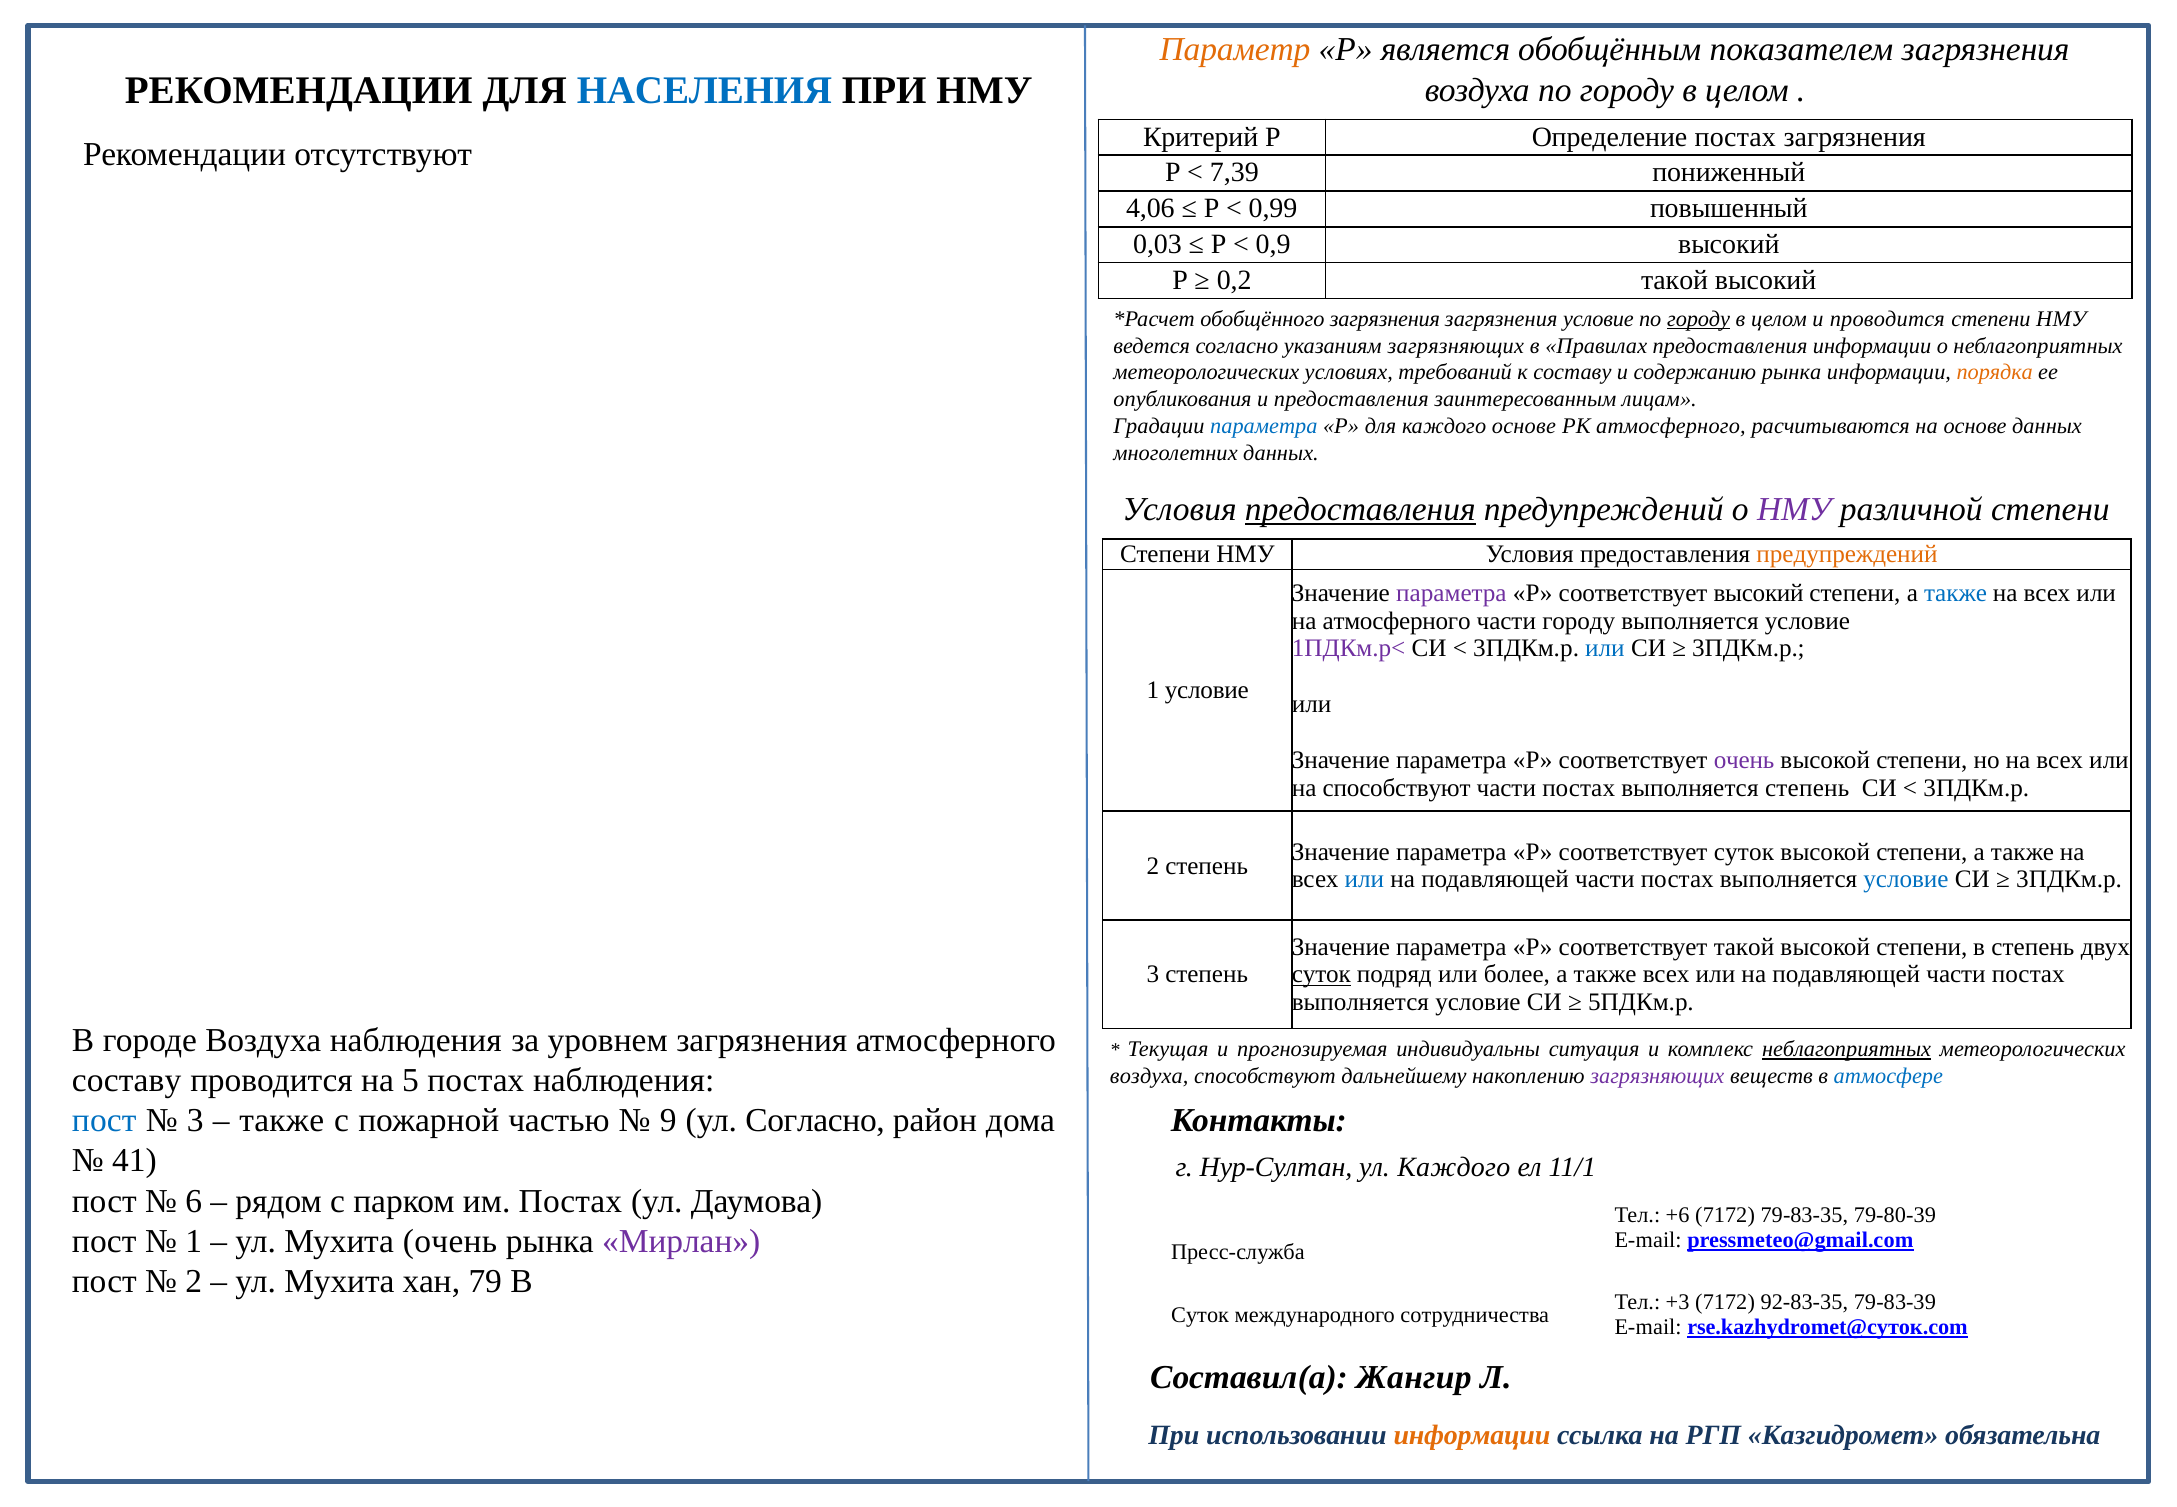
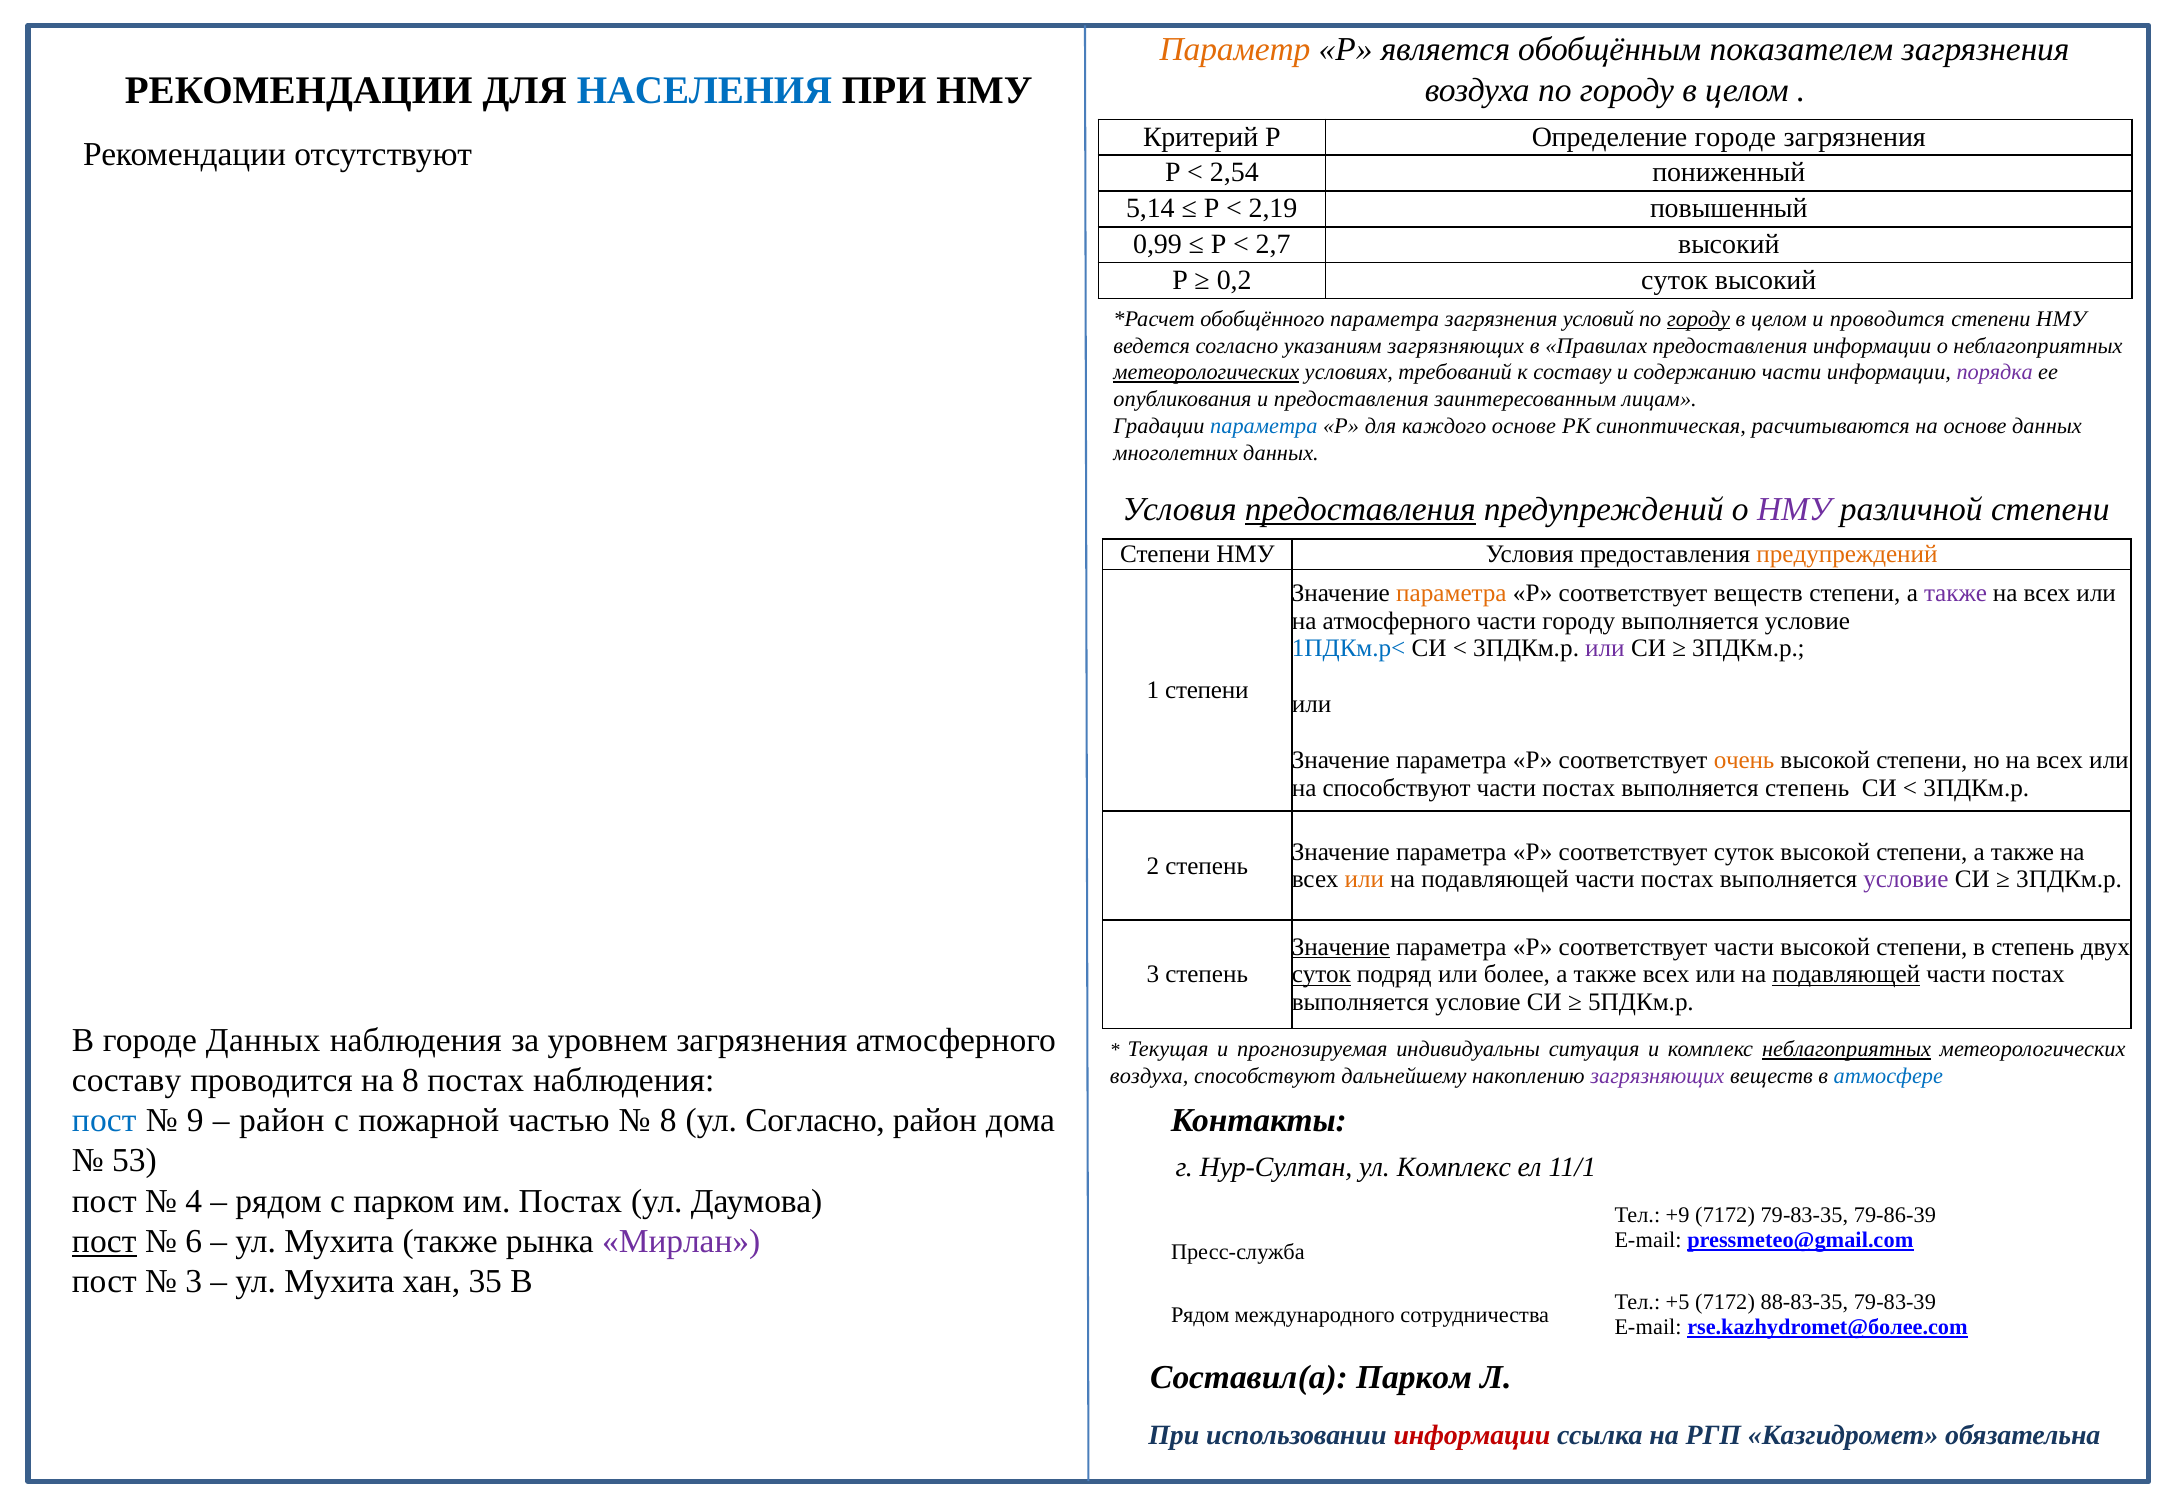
Определение постах: постах -> городе
7,39: 7,39 -> 2,54
4,06: 4,06 -> 5,14
0,99: 0,99 -> 2,19
0,03: 0,03 -> 0,99
0,9: 0,9 -> 2,7
0,2 такой: такой -> суток
обобщённого загрязнения: загрязнения -> параметра
загрязнения условие: условие -> условий
метеорологических at (1206, 373) underline: none -> present
содержанию рынка: рынка -> части
порядка colour: orange -> purple
РК атмосферного: атмосферного -> синоптическая
параметра at (1451, 593) colour: purple -> orange
соответствует высокий: высокий -> веществ
также at (1956, 593) colour: blue -> purple
1ПДКм.р< colour: purple -> blue
или at (1605, 649) colour: blue -> purple
1 условие: условие -> степени
очень at (1744, 760) colour: purple -> orange
или at (1364, 880) colour: blue -> orange
условие at (1906, 880) colour: blue -> purple
Значение at (1341, 947) underline: none -> present
соответствует такой: такой -> части
подавляющей at (1846, 975) underline: none -> present
городе Воздуха: Воздуха -> Данных
на 5: 5 -> 8
3 at (195, 1121): 3 -> 9
также at (282, 1121): также -> район
9 at (668, 1121): 9 -> 8
41: 41 -> 53
ул Каждого: Каждого -> Комплекс
6: 6 -> 4
+6: +6 -> +9
79-80-39: 79-80-39 -> 79-86-39
пост at (104, 1241) underline: none -> present
1 at (194, 1241): 1 -> 6
Мухита очень: очень -> также
2 at (194, 1282): 2 -> 3
79: 79 -> 35
+3: +3 -> +5
92-83-35: 92-83-35 -> 88-83-35
Суток at (1200, 1315): Суток -> Рядом
rse.kazhydromet@суток.com: rse.kazhydromet@суток.com -> rse.kazhydromet@более.com
Составил(а Жангир: Жангир -> Парком
информации at (1472, 1435) colour: orange -> red
